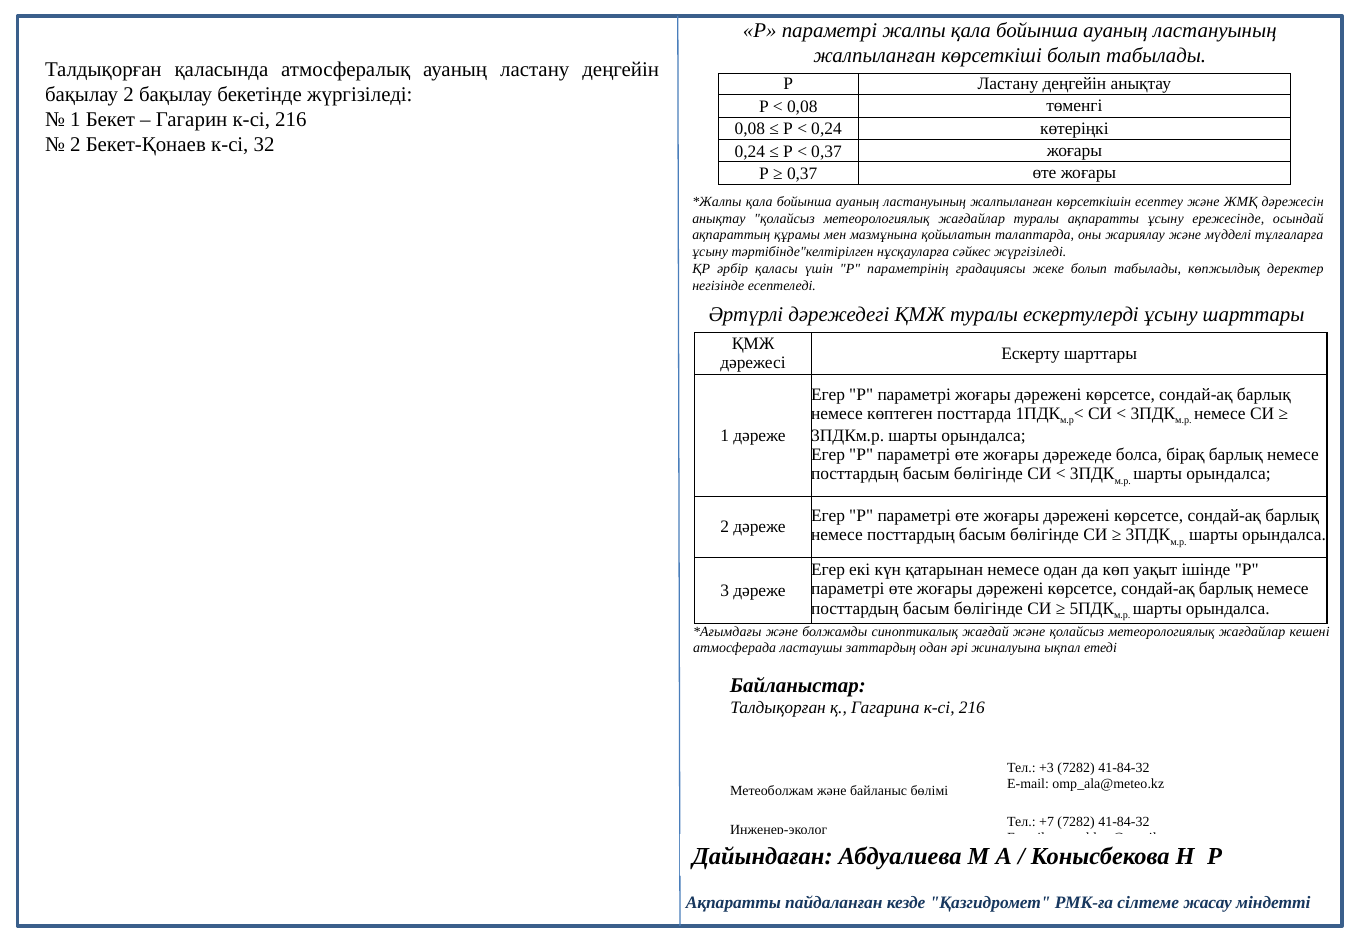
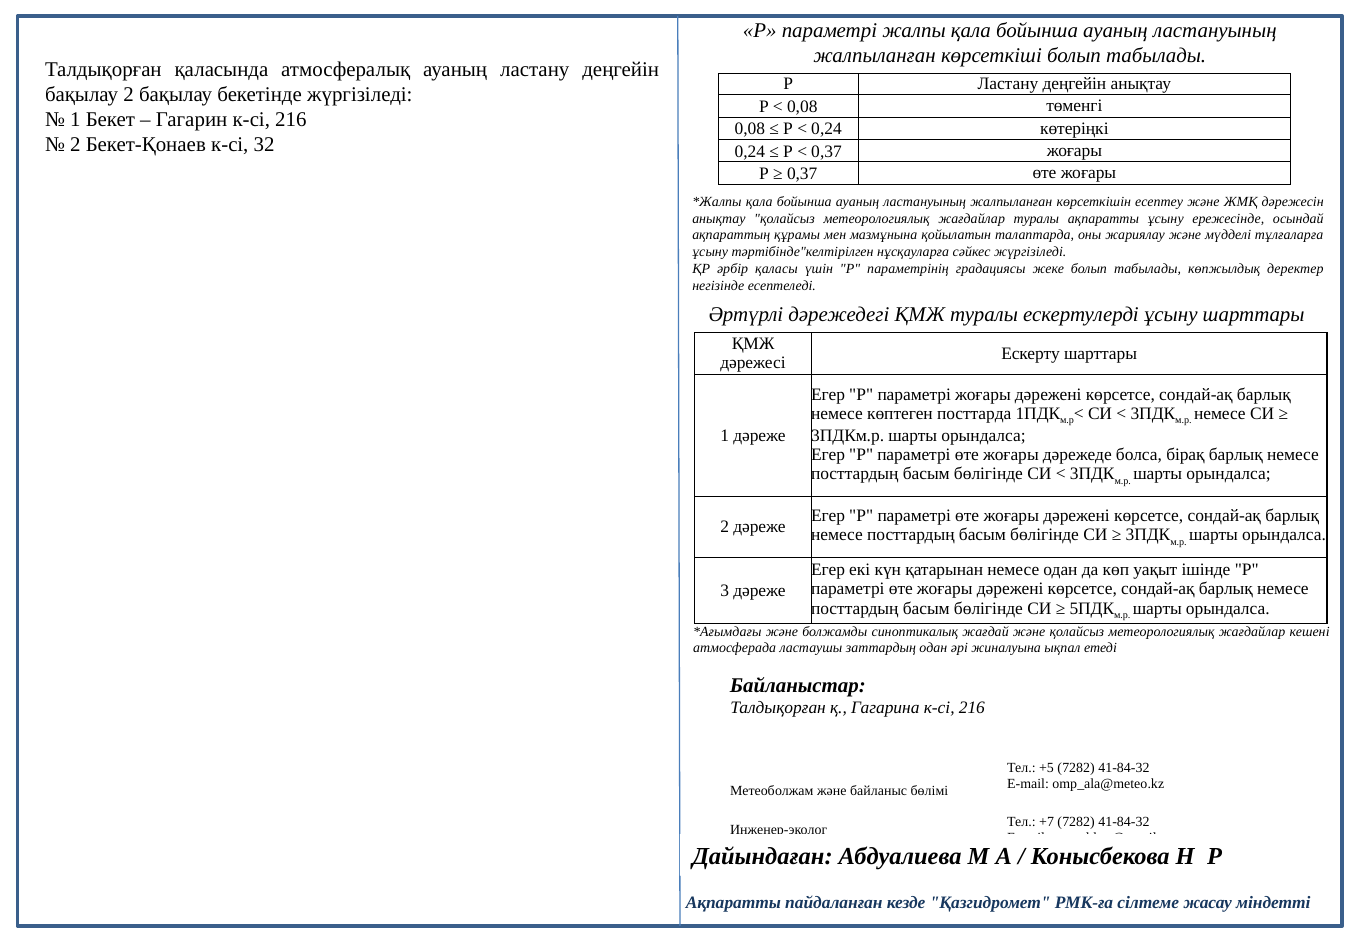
+3: +3 -> +5
